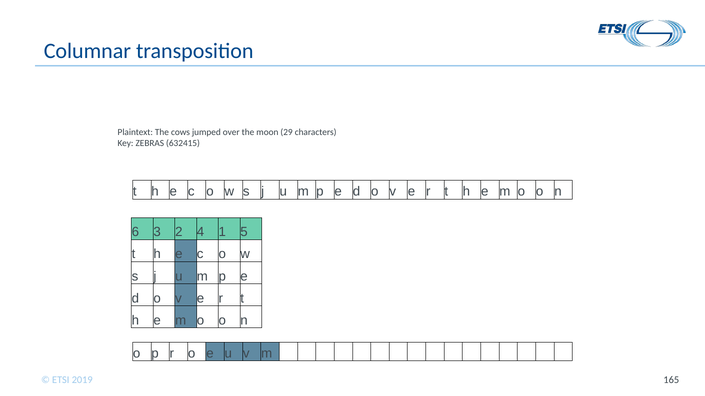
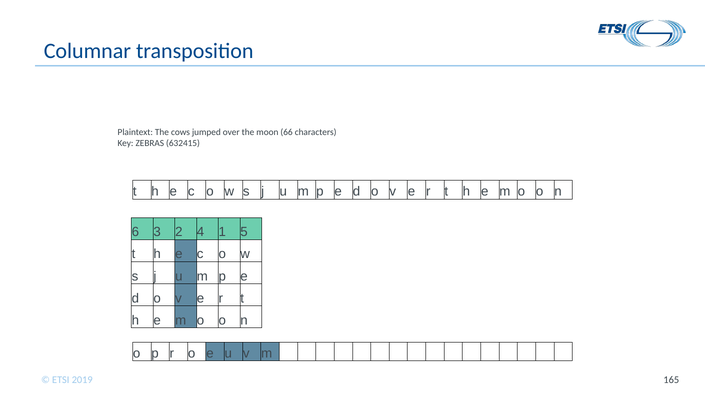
29: 29 -> 66
